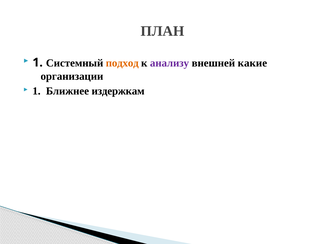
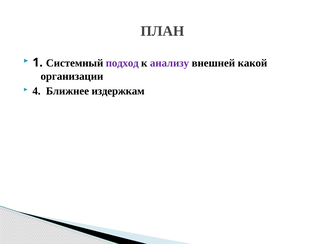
подход colour: orange -> purple
какие: какие -> какой
1 at (37, 91): 1 -> 4
